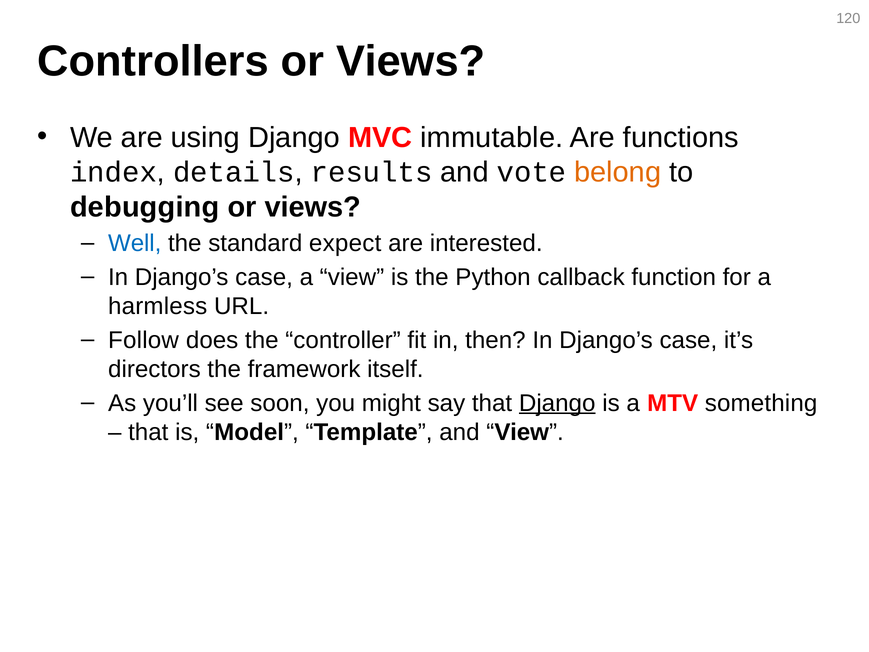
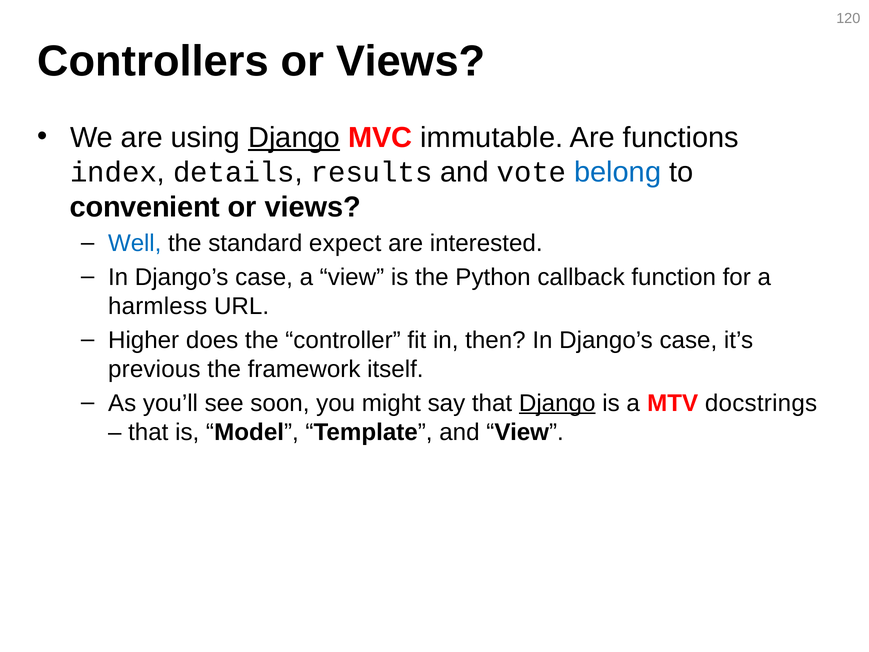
Django at (294, 137) underline: none -> present
belong colour: orange -> blue
debugging: debugging -> convenient
Follow: Follow -> Higher
directors: directors -> previous
something: something -> docstrings
